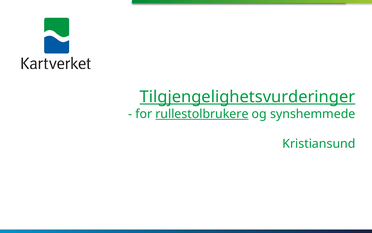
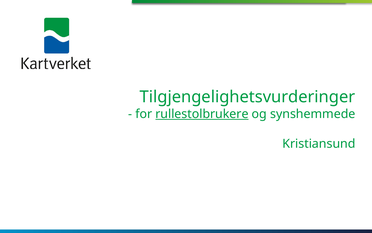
Tilgjengelighetsvurderinger underline: present -> none
